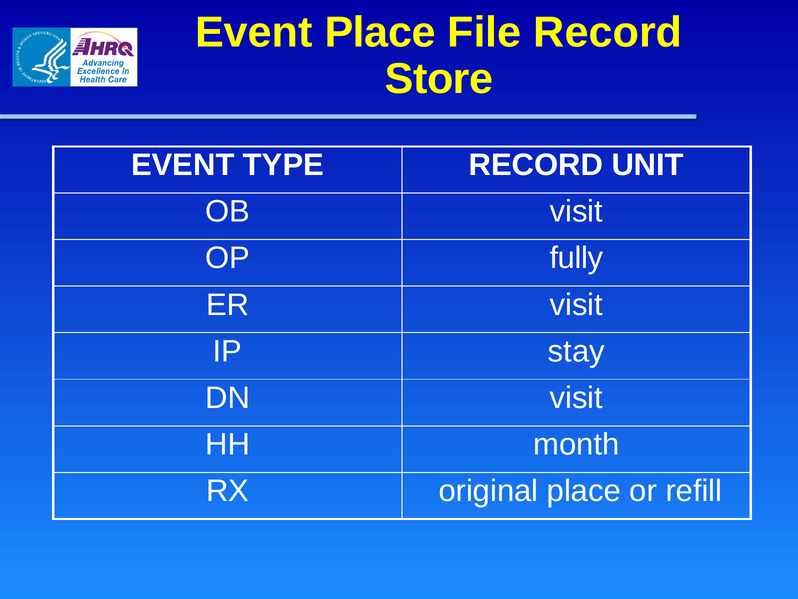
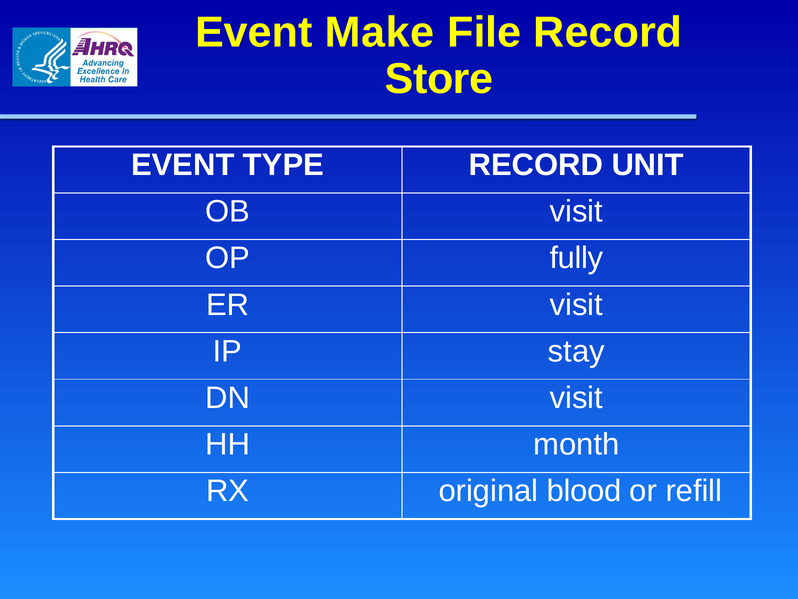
Event Place: Place -> Make
original place: place -> blood
